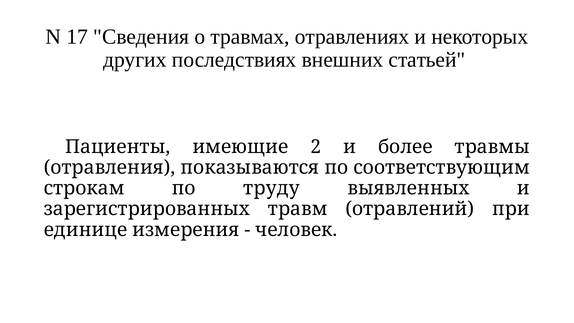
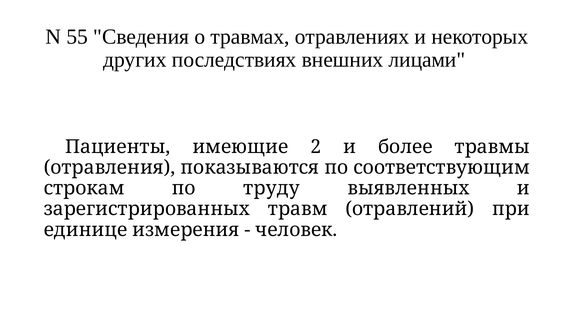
17: 17 -> 55
статьей: статьей -> лицами
